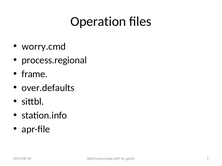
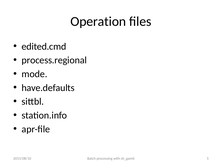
worry.cmd: worry.cmd -> edited.cmd
frame: frame -> mode
over.defaults: over.defaults -> have.defaults
